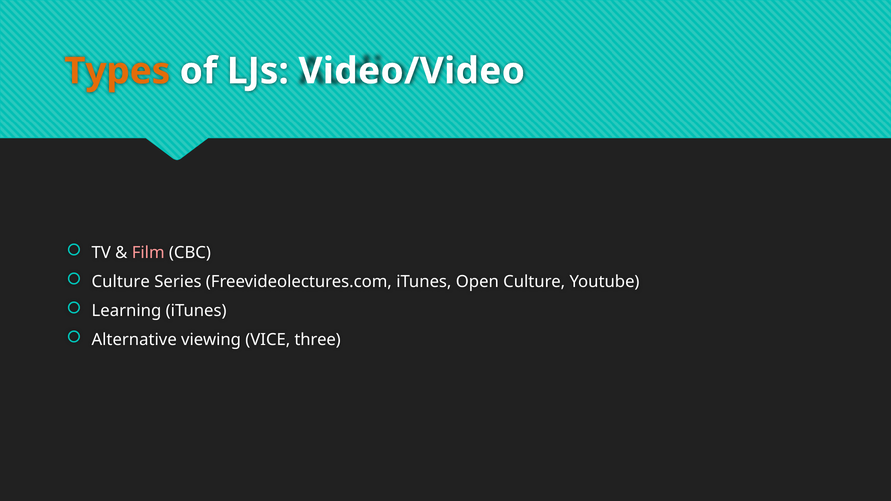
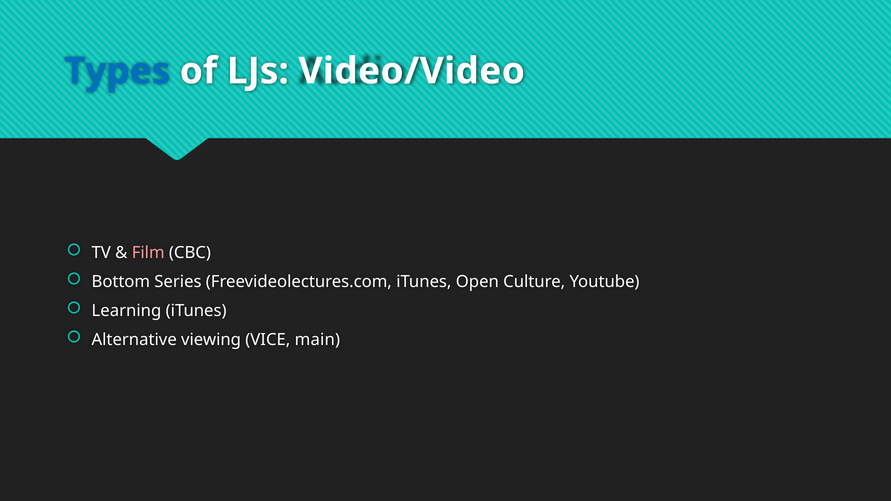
Types colour: orange -> blue
Culture at (121, 282): Culture -> Bottom
three: three -> main
